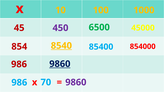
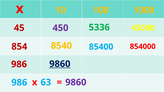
6500: 6500 -> 5336
8540 underline: present -> none
70: 70 -> 63
